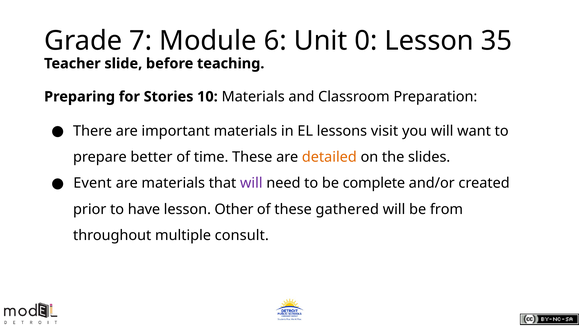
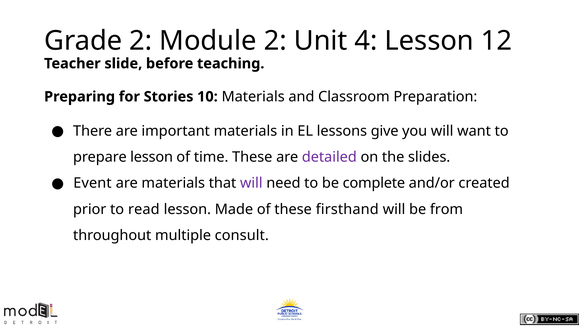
Grade 7: 7 -> 2
Module 6: 6 -> 2
0: 0 -> 4
35: 35 -> 12
visit: visit -> give
prepare better: better -> lesson
detailed colour: orange -> purple
have: have -> read
Other: Other -> Made
gathered: gathered -> firsthand
